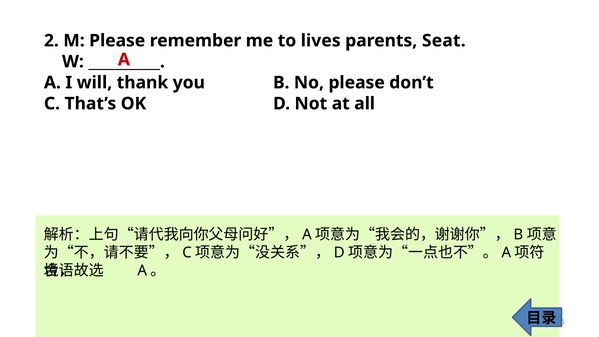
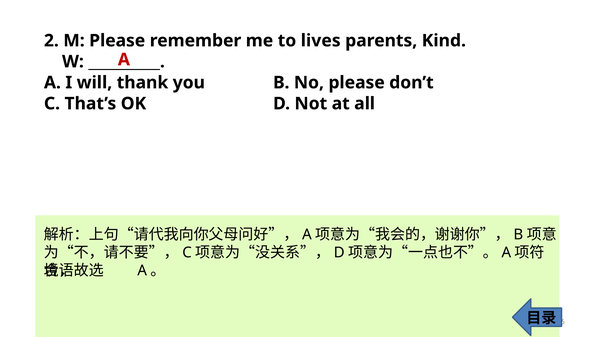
Seat: Seat -> Kind
